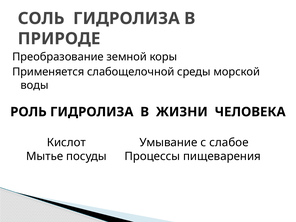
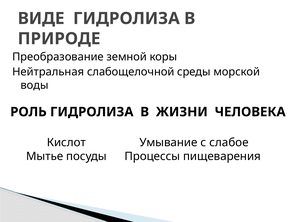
СОЛЬ: СОЛЬ -> ВИДЕ
Применяется: Применяется -> Нейтральная
